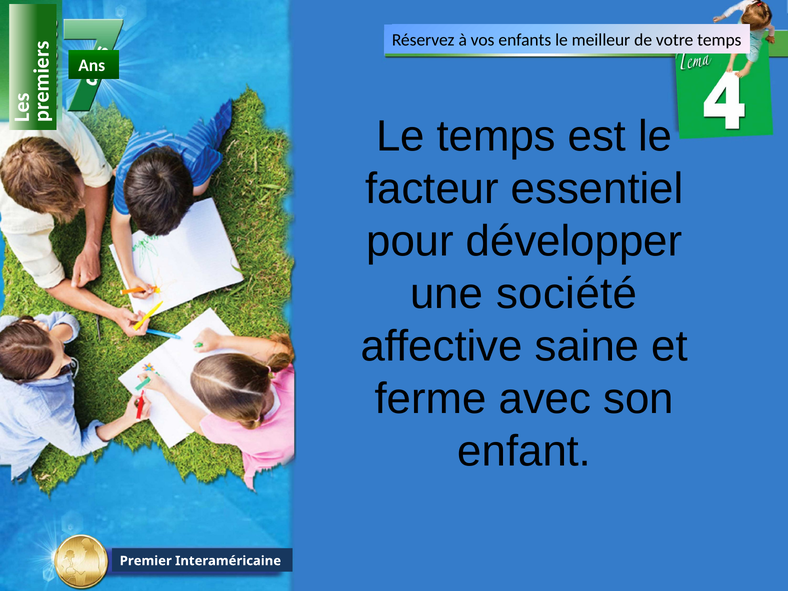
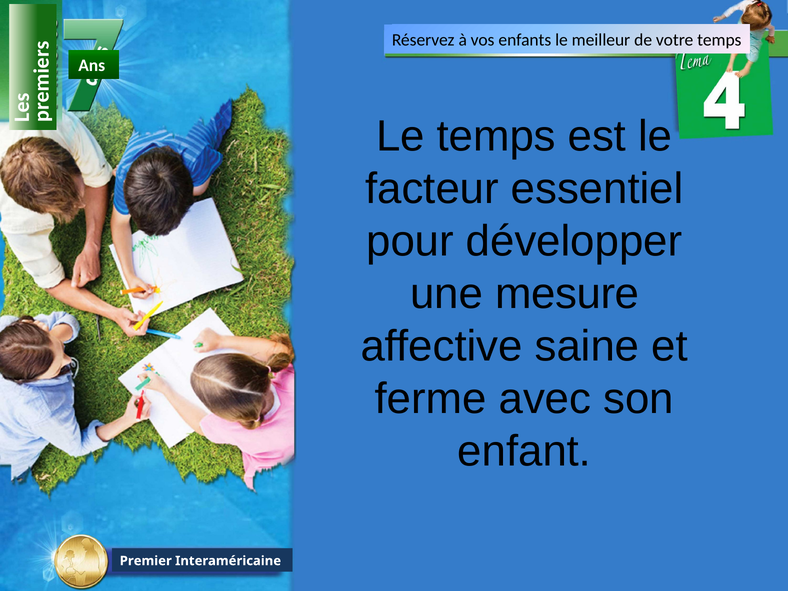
société: société -> mesure
